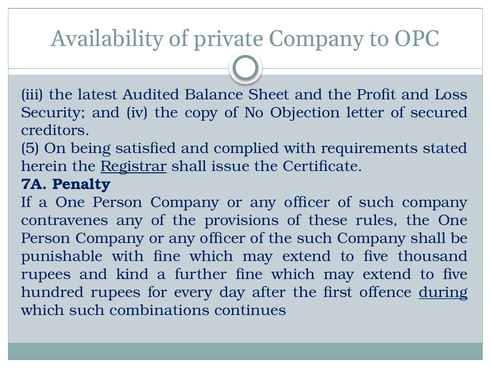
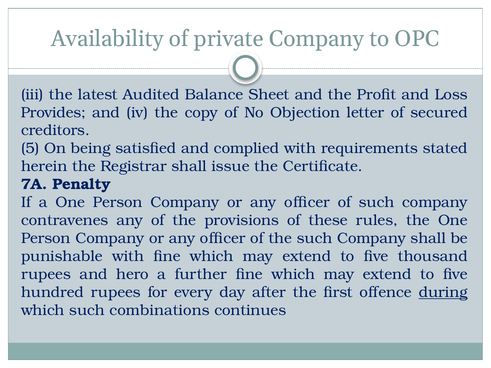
Security: Security -> Provides
Registrar underline: present -> none
kind: kind -> hero
